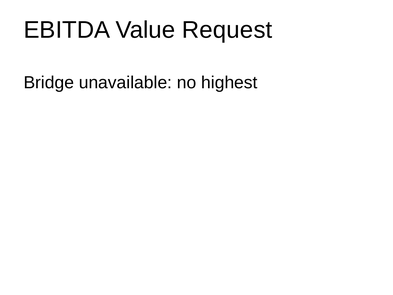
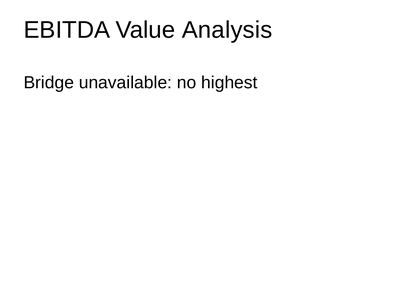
Request: Request -> Analysis
